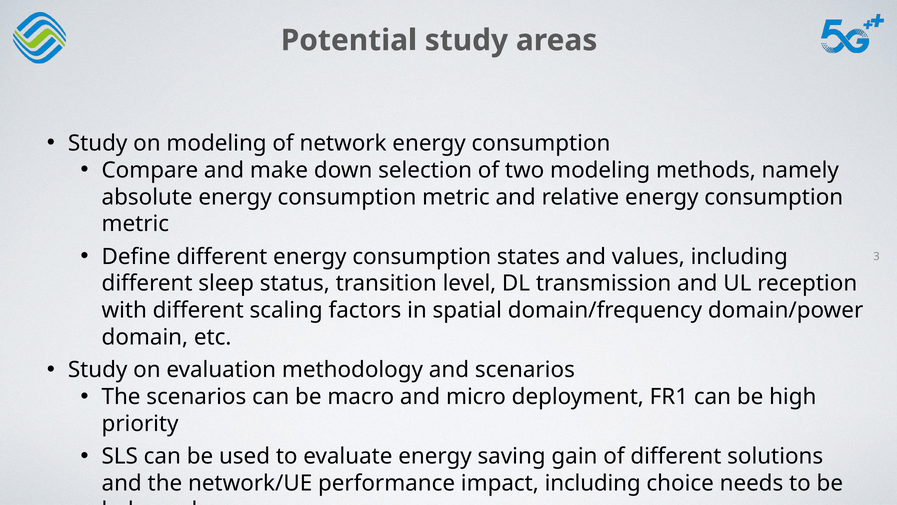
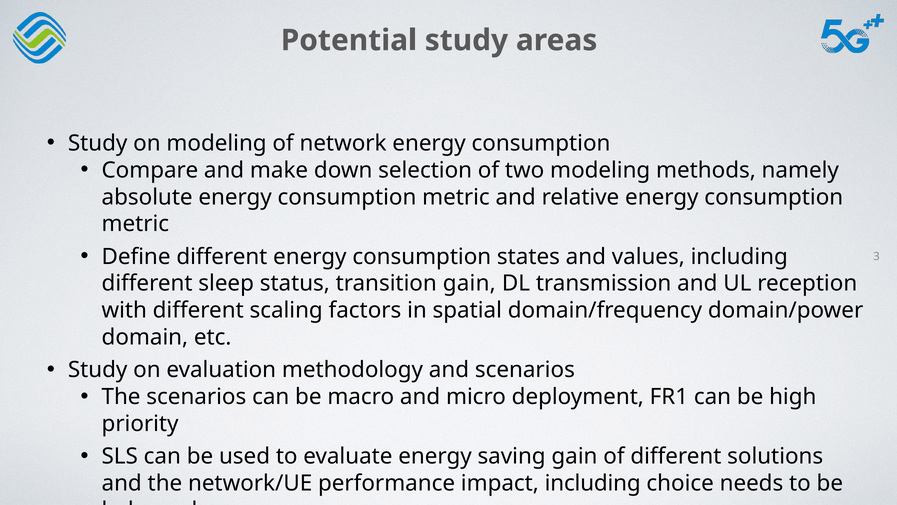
transition level: level -> gain
